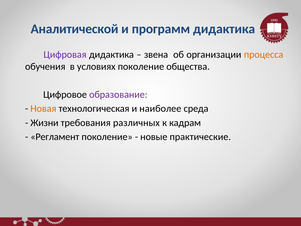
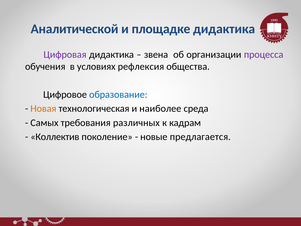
программ: программ -> площадке
процесса colour: orange -> purple
условиях поколение: поколение -> рефлексия
образование colour: purple -> blue
Жизни: Жизни -> Самых
Регламент: Регламент -> Коллектив
практические: практические -> предлагается
